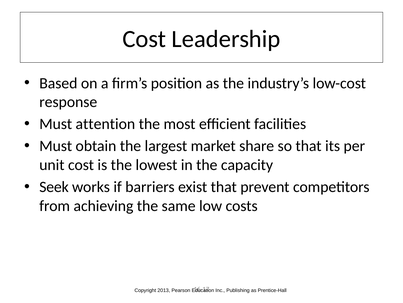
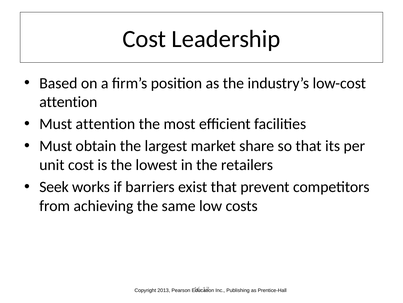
response at (68, 102): response -> attention
capacity: capacity -> retailers
